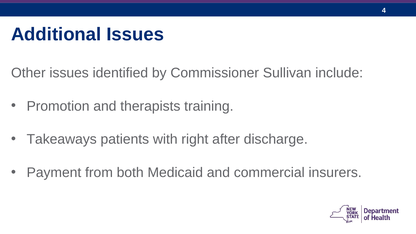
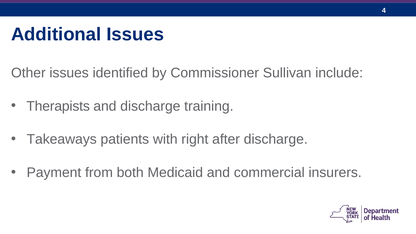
Promotion: Promotion -> Therapists
and therapists: therapists -> discharge
